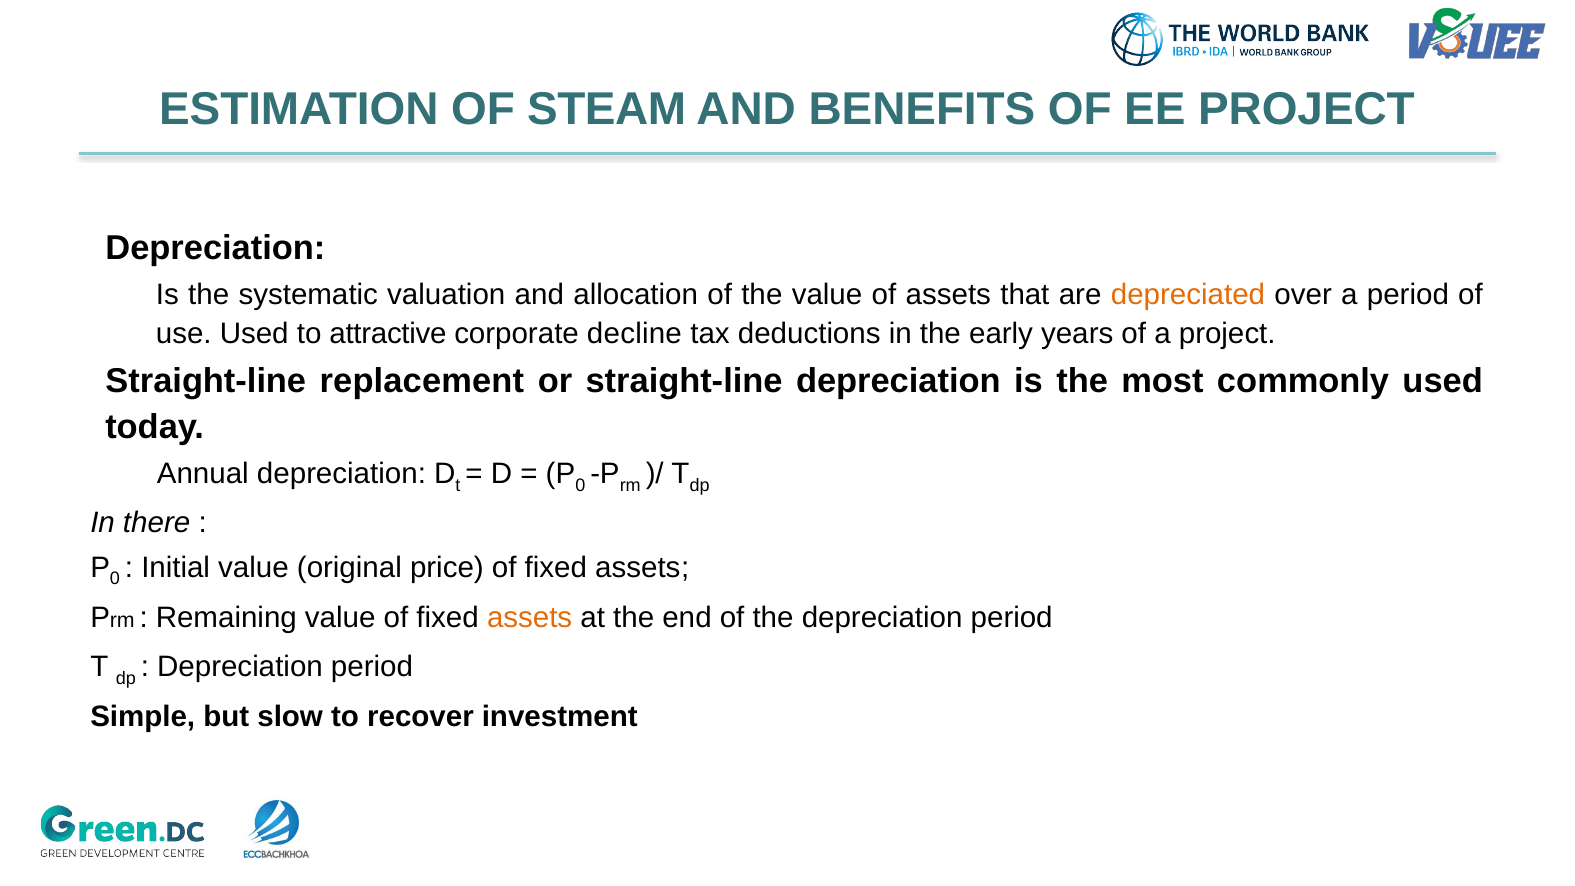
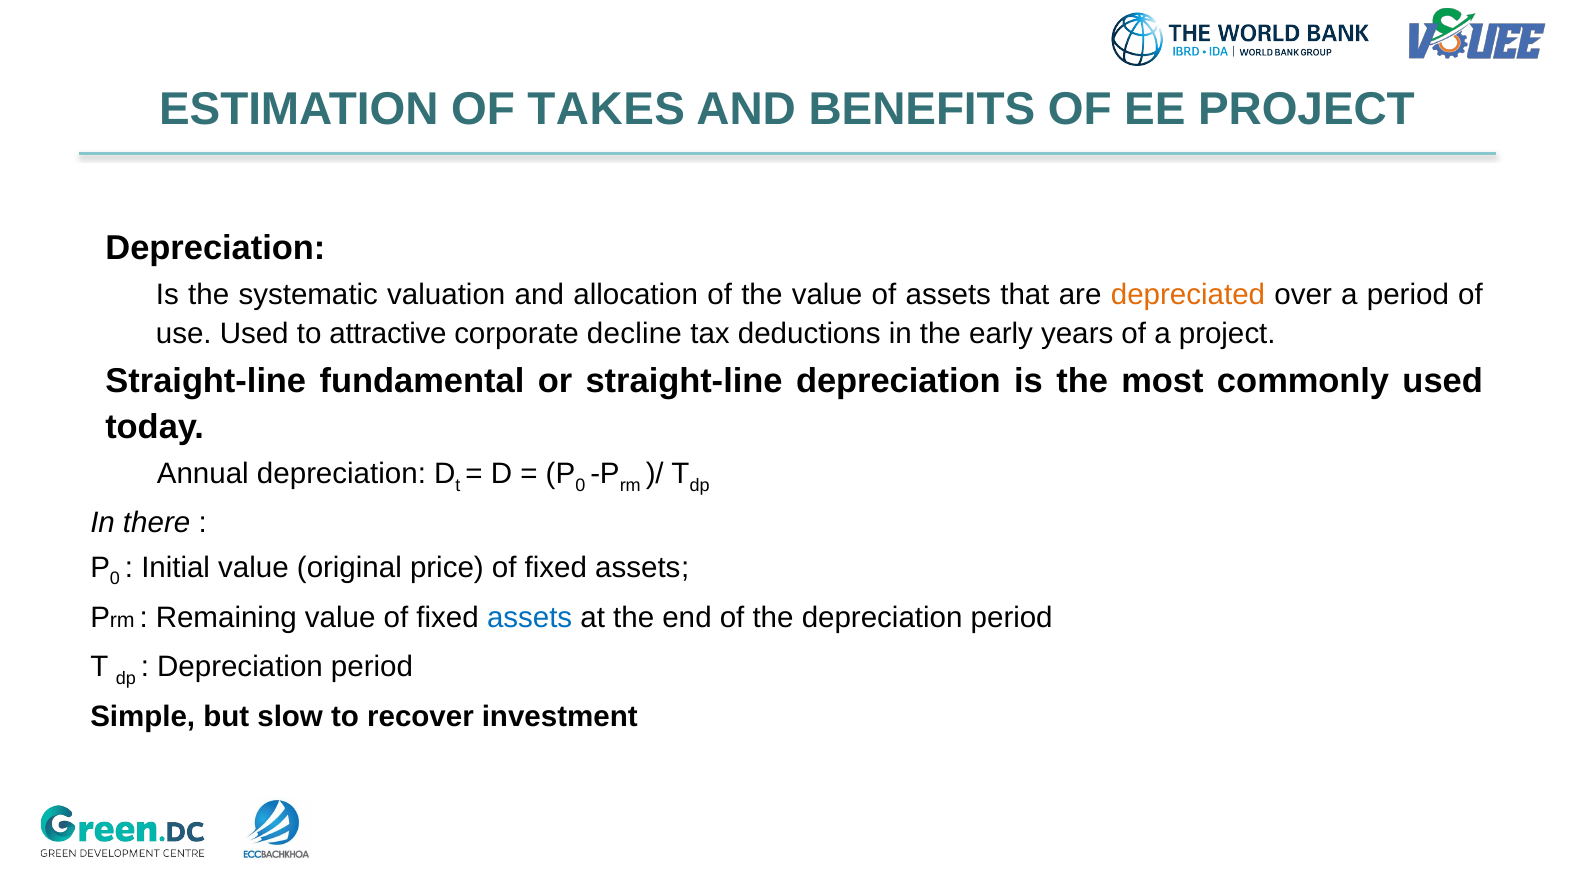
STEAM: STEAM -> TAKES
replacement: replacement -> fundamental
assets at (530, 617) colour: orange -> blue
